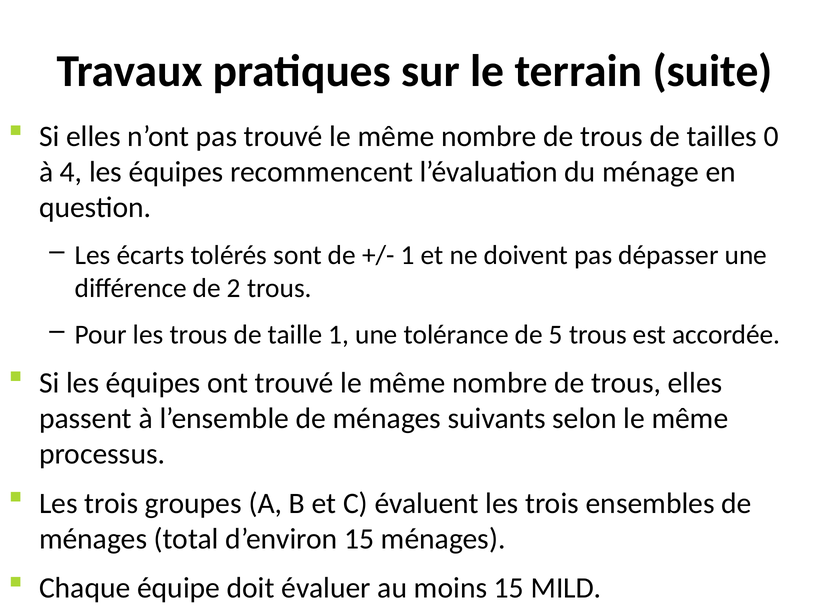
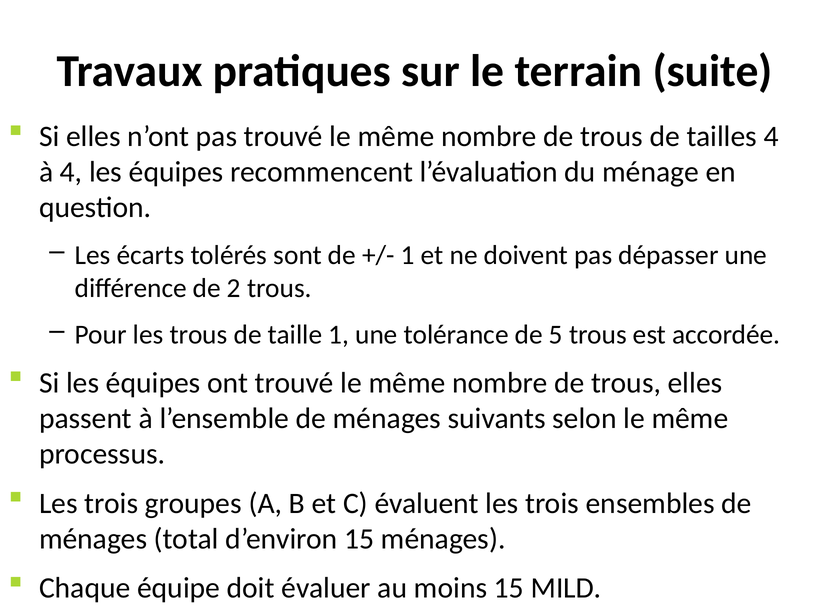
tailles 0: 0 -> 4
